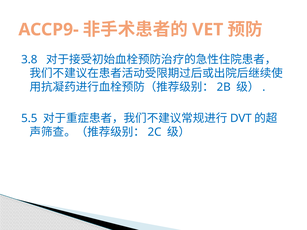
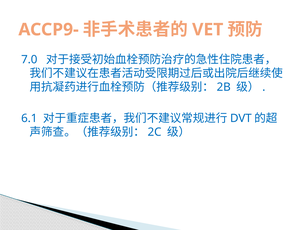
3.8: 3.8 -> 7.0
5.5: 5.5 -> 6.1
